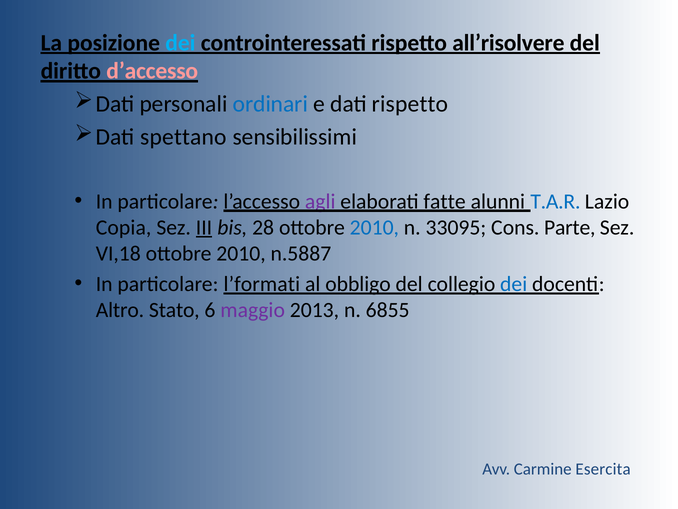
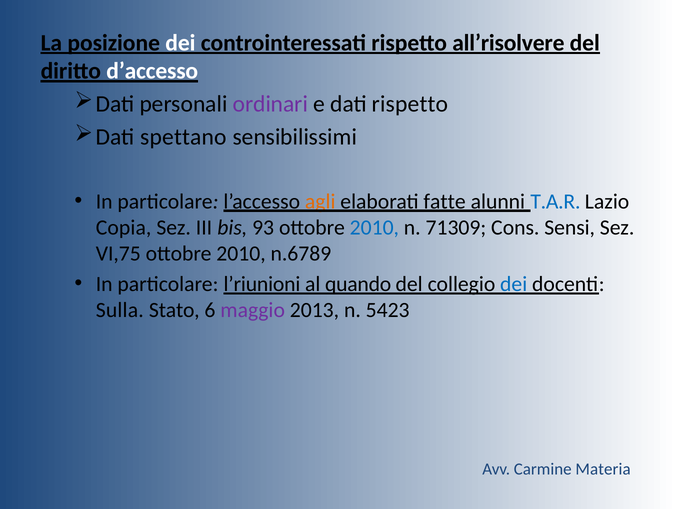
dei at (180, 43) colour: light blue -> white
d’accesso colour: pink -> white
ordinari colour: blue -> purple
agli colour: purple -> orange
III underline: present -> none
28: 28 -> 93
33095: 33095 -> 71309
Parte: Parte -> Sensi
VI,18: VI,18 -> VI,75
n.5887: n.5887 -> n.6789
l’formati: l’formati -> l’riunioni
obbligo: obbligo -> quando
Altro: Altro -> Sulla
6855: 6855 -> 5423
Esercita: Esercita -> Materia
